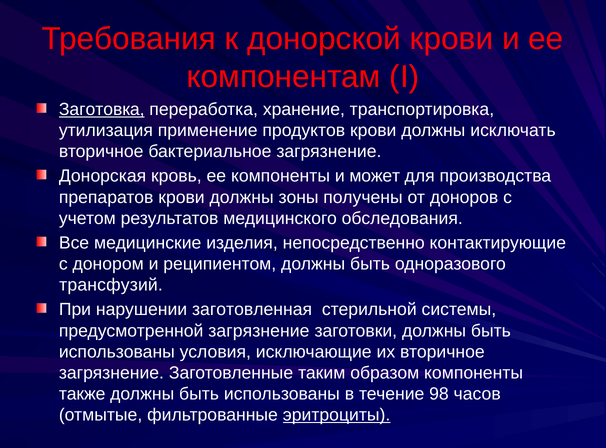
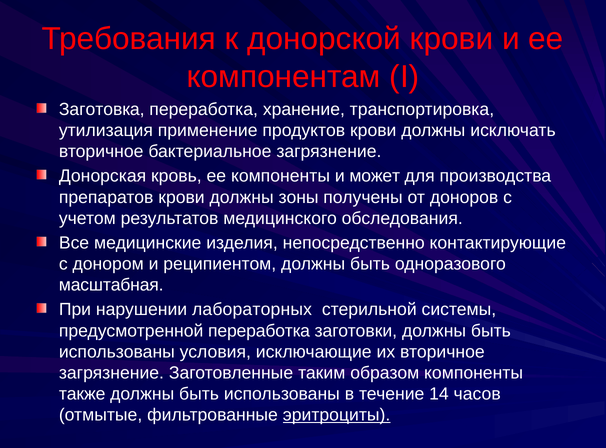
Заготовка underline: present -> none
трансфузий: трансфузий -> масштабная
заготовленная: заготовленная -> лабораторных
предусмотренной загрязнение: загрязнение -> переработка
98: 98 -> 14
